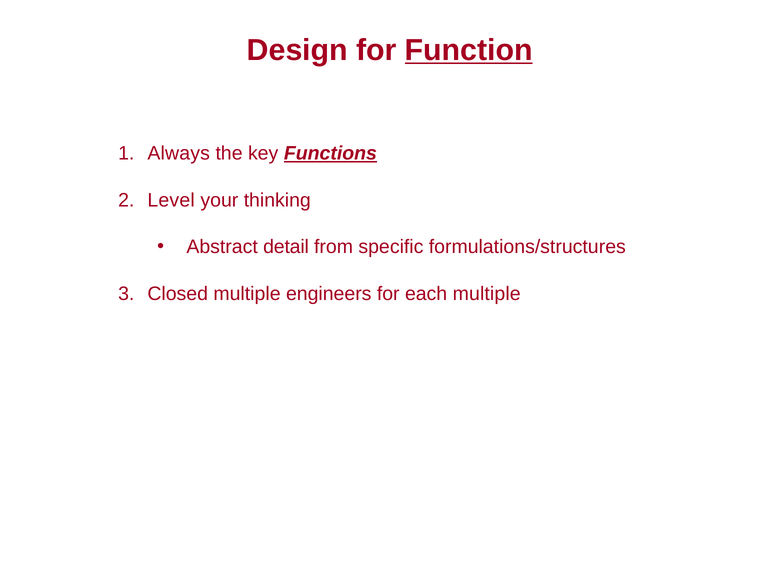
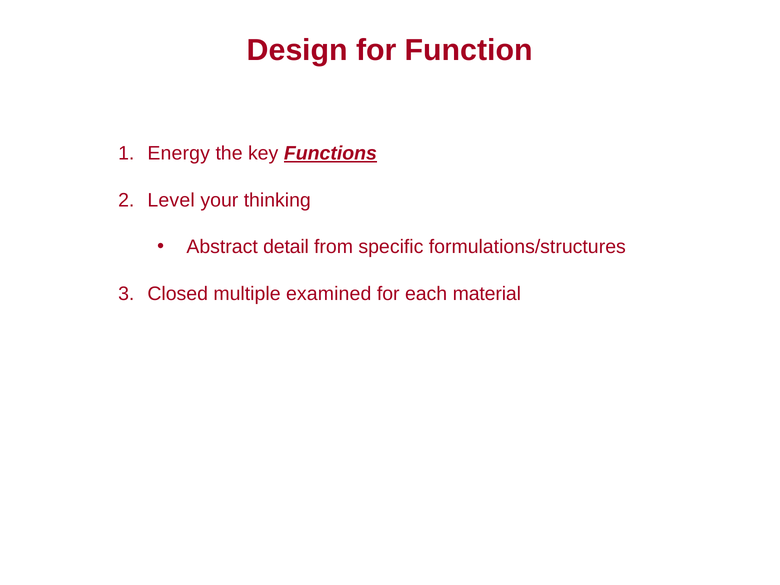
Function underline: present -> none
Always: Always -> Energy
engineers: engineers -> examined
each multiple: multiple -> material
